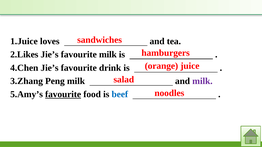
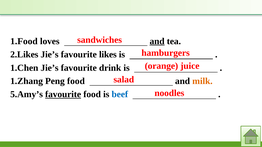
1.Juice: 1.Juice -> 1.Food
and at (157, 41) underline: none -> present
favourite milk: milk -> likes
4.Chen: 4.Chen -> 1.Chen
3.Zhang: 3.Zhang -> 1.Zhang
Peng milk: milk -> food
milk at (202, 81) colour: purple -> orange
